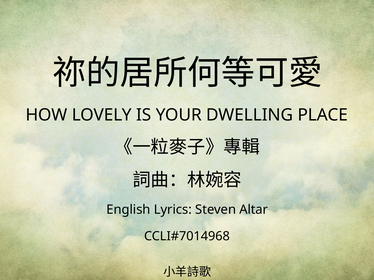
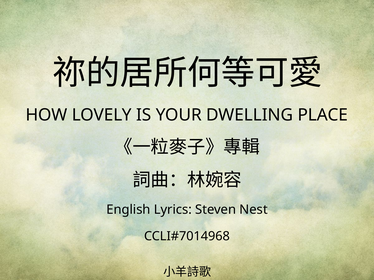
Altar: Altar -> Nest
